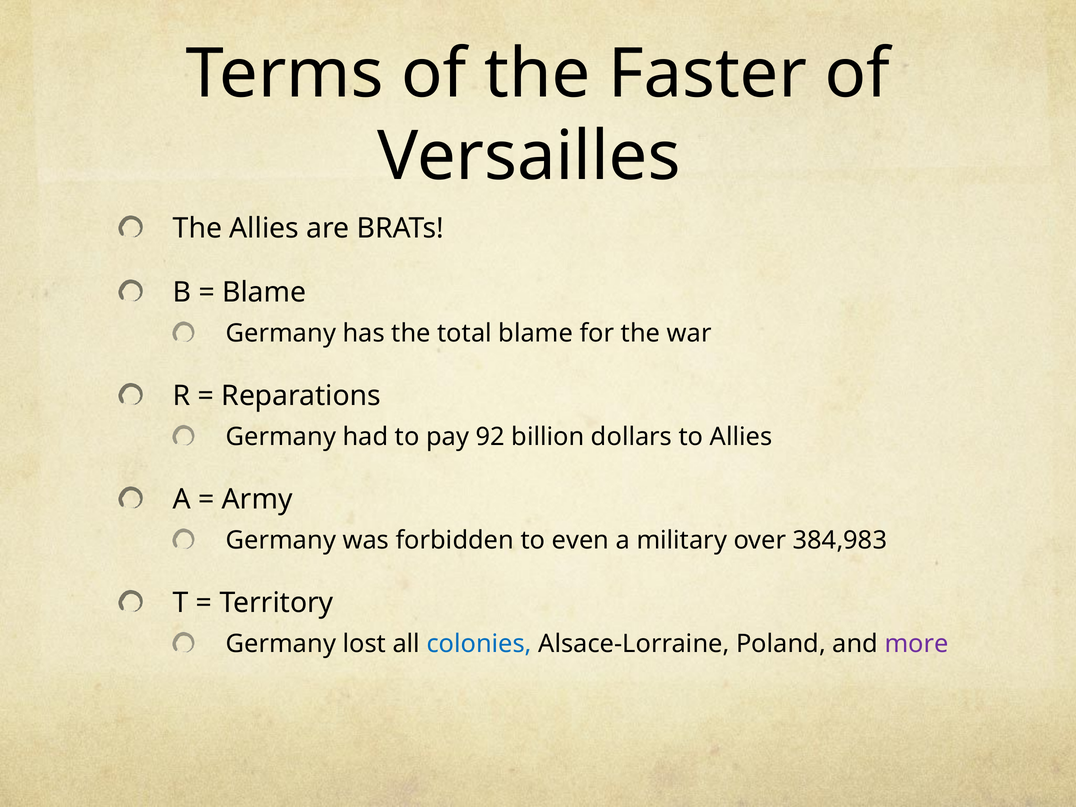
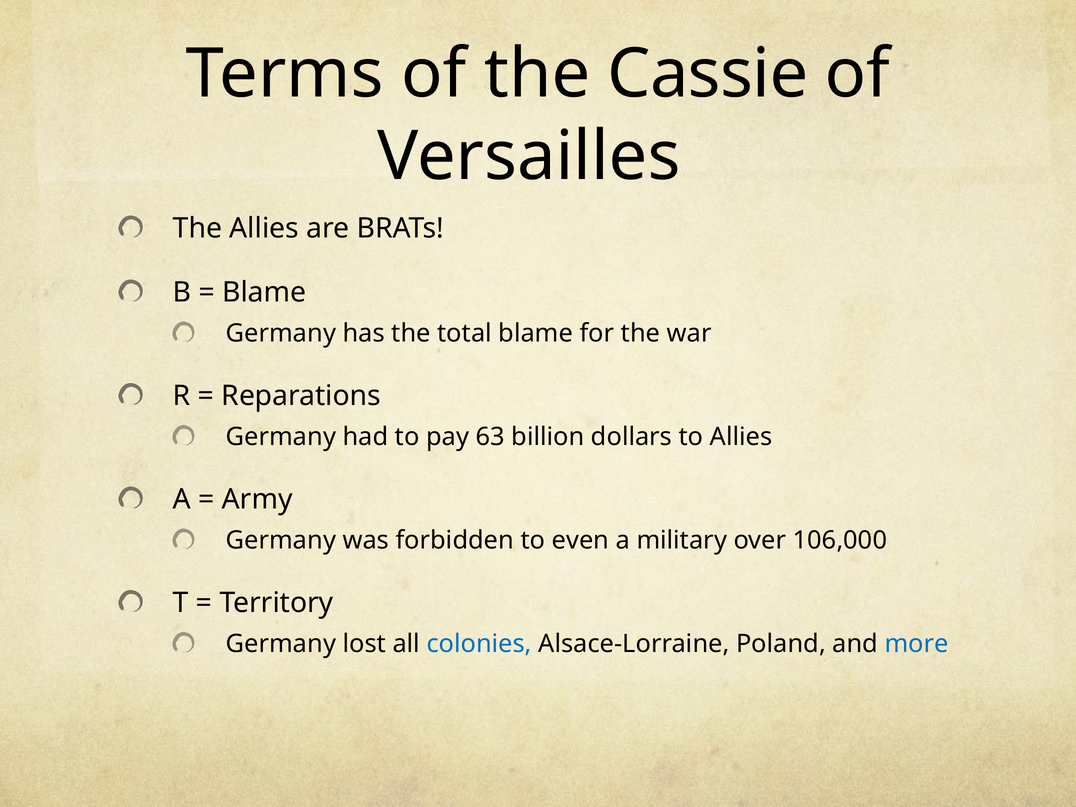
Faster: Faster -> Cassie
92: 92 -> 63
384,983: 384,983 -> 106,000
more colour: purple -> blue
